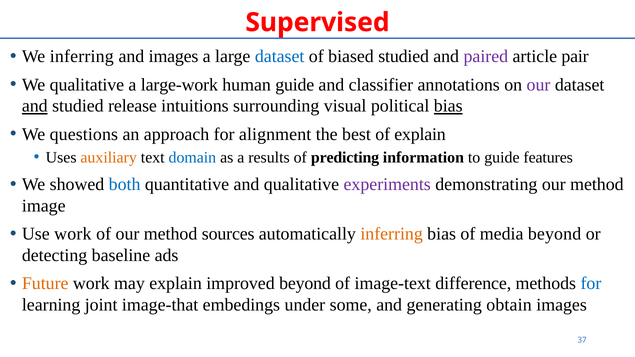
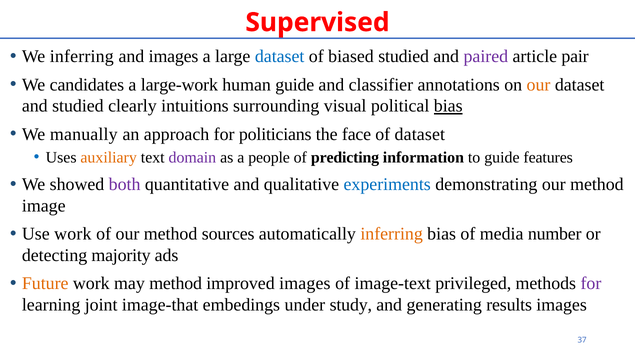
We qualitative: qualitative -> candidates
our at (539, 85) colour: purple -> orange
and at (35, 106) underline: present -> none
release: release -> clearly
questions: questions -> manually
alignment: alignment -> politicians
best: best -> face
of explain: explain -> dataset
domain colour: blue -> purple
results: results -> people
both colour: blue -> purple
experiments colour: purple -> blue
media beyond: beyond -> number
baseline: baseline -> majority
may explain: explain -> method
improved beyond: beyond -> images
difference: difference -> privileged
for at (591, 284) colour: blue -> purple
some: some -> study
obtain: obtain -> results
